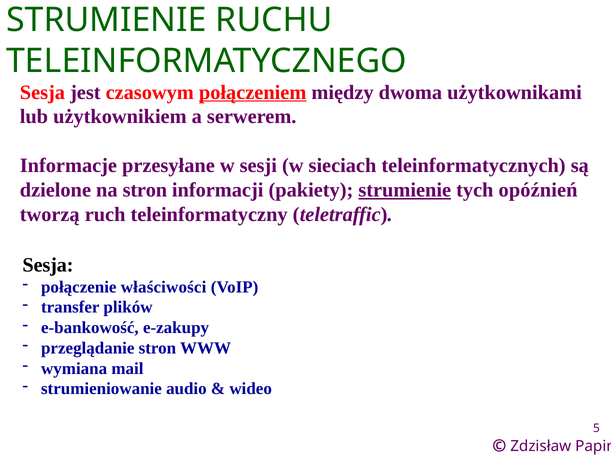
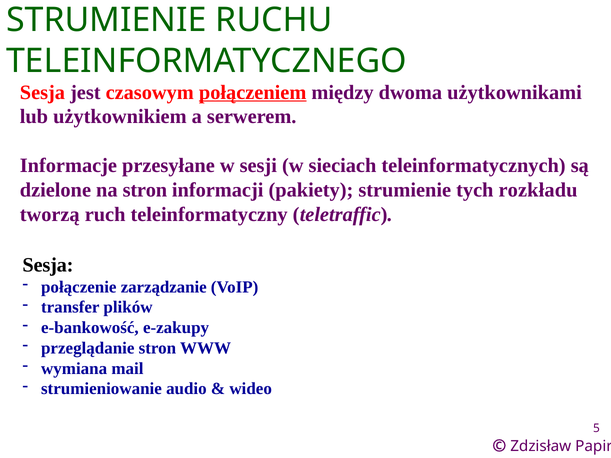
strumienie at (405, 190) underline: present -> none
opóźnień: opóźnień -> rozkładu
właściwości: właściwości -> zarządzanie
